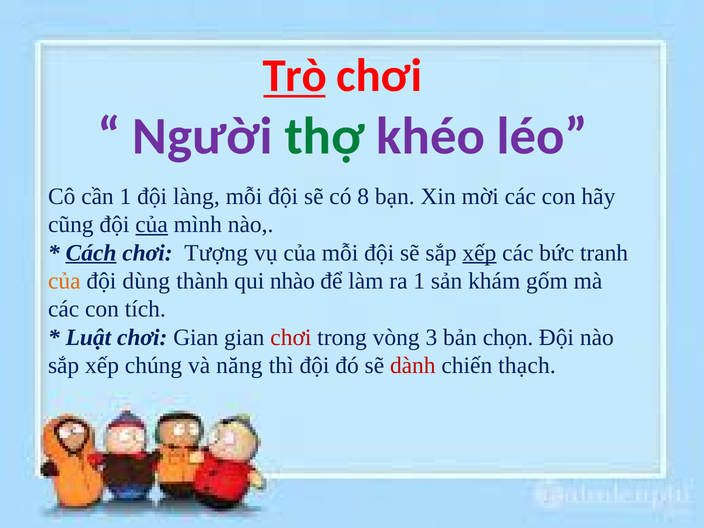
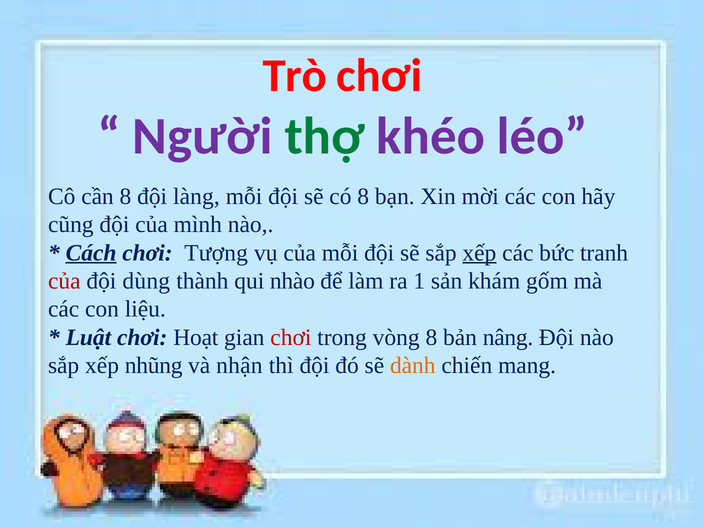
Trò underline: present -> none
cần 1: 1 -> 8
của at (152, 225) underline: present -> none
của at (64, 281) colour: orange -> red
tích: tích -> liệu
chơi Gian: Gian -> Hoạt
vòng 3: 3 -> 8
chọn: chọn -> nâng
chúng: chúng -> nhũng
năng: năng -> nhận
dành colour: red -> orange
thạch: thạch -> mang
